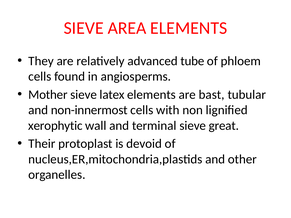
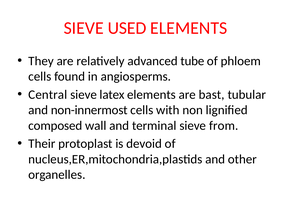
AREA: AREA -> USED
Mother: Mother -> Central
xerophytic: xerophytic -> composed
great: great -> from
